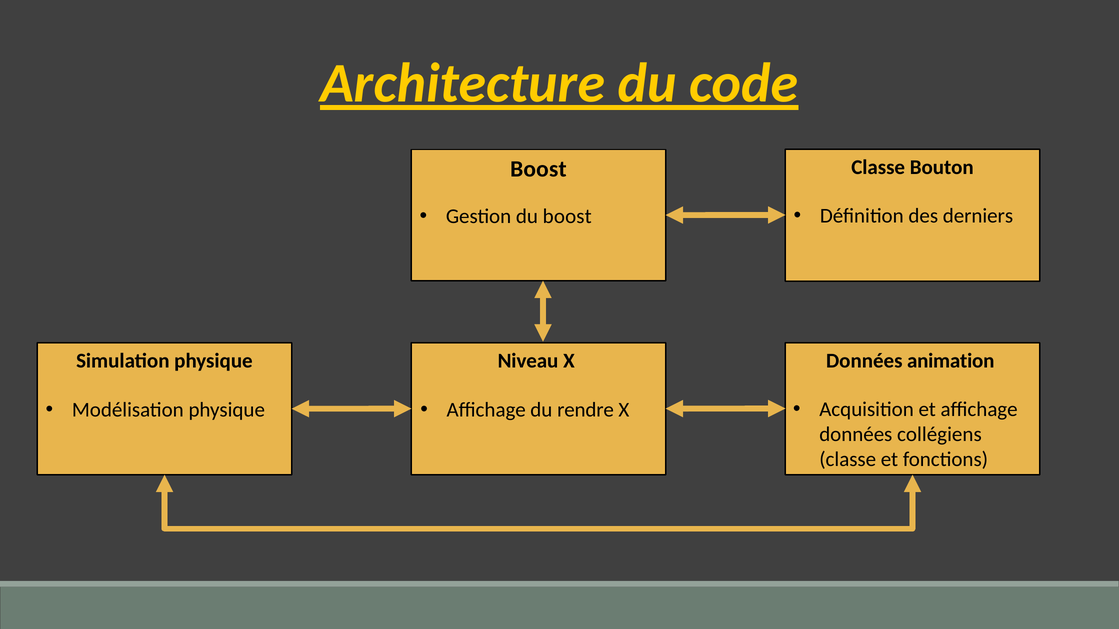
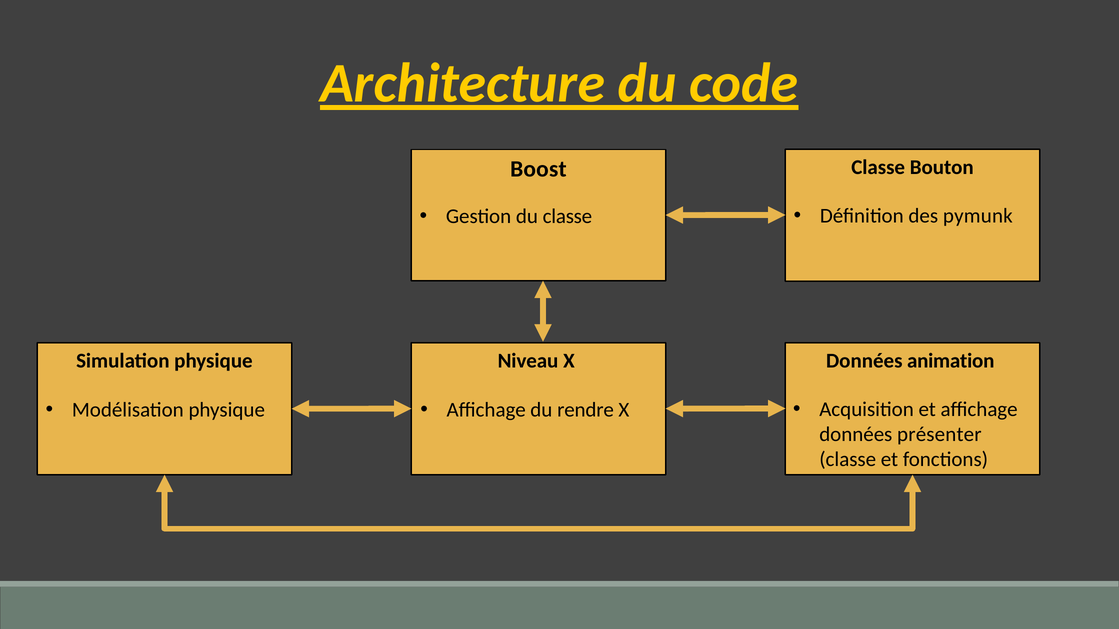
derniers: derniers -> pymunk
du boost: boost -> classe
collégiens: collégiens -> présenter
